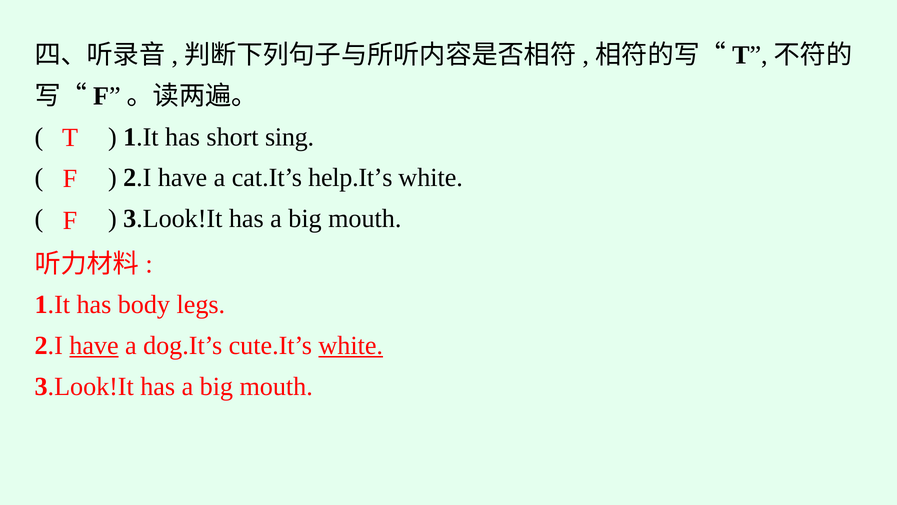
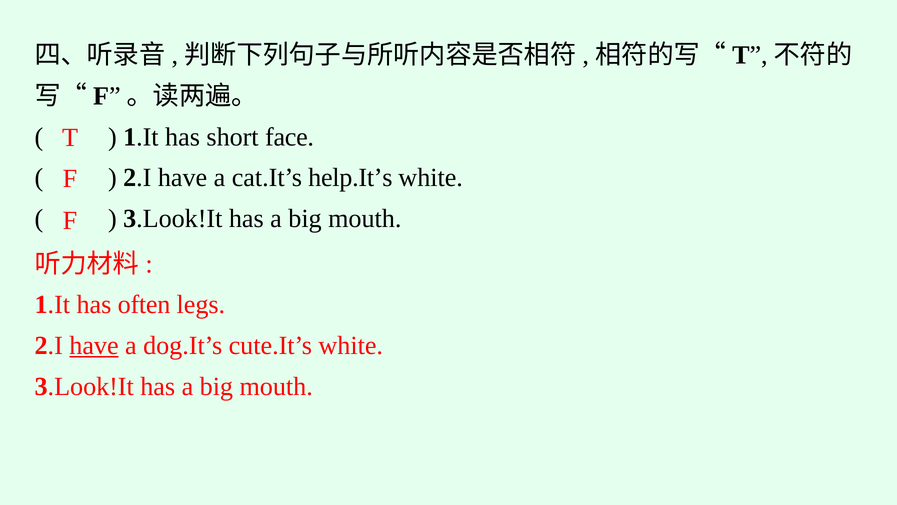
sing: sing -> face
body: body -> often
white at (351, 345) underline: present -> none
